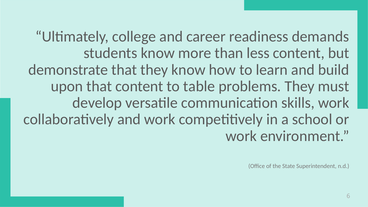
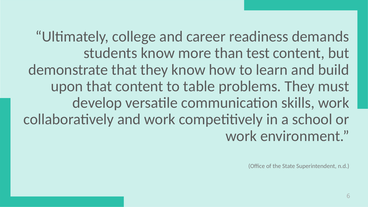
less: less -> test
